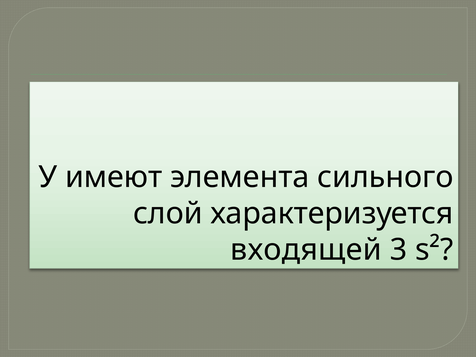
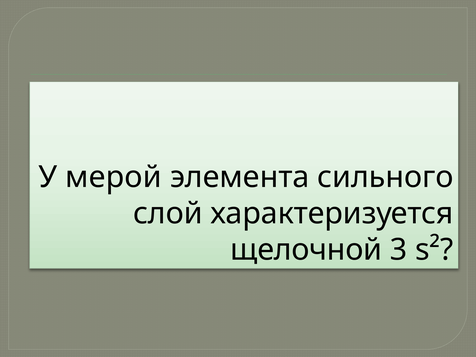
имеют: имеют -> мерой
входящей: входящей -> щелочной
